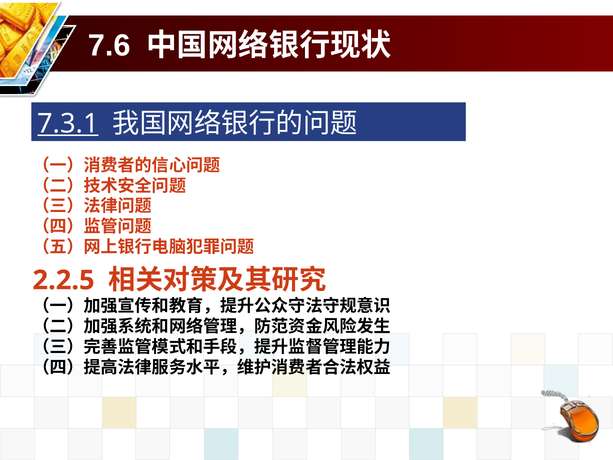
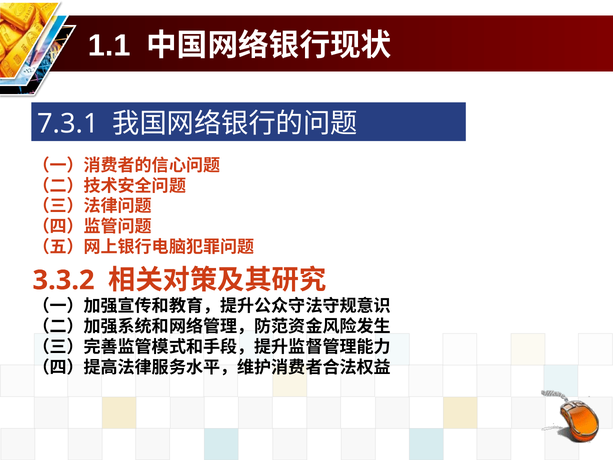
7.6: 7.6 -> 1.1
7.3.1 underline: present -> none
2.2.5: 2.2.5 -> 3.3.2
